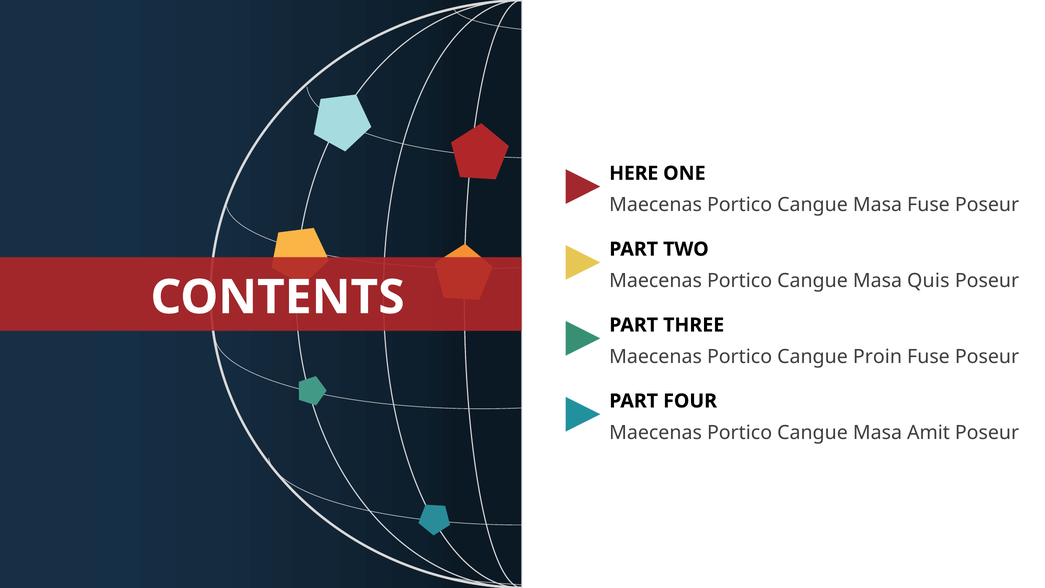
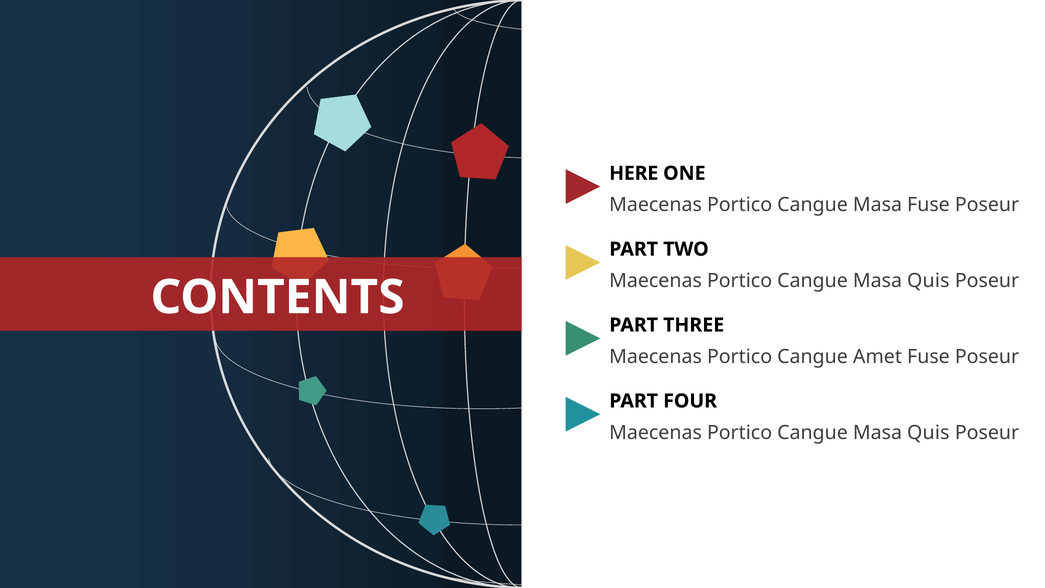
Proin: Proin -> Amet
Amit at (928, 433): Amit -> Quis
